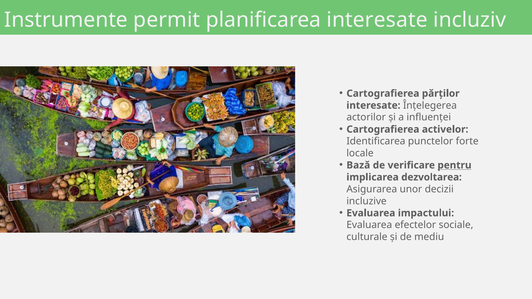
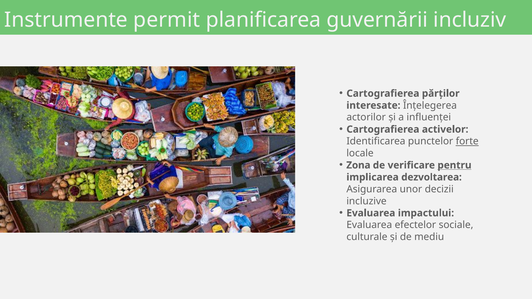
planificarea interesate: interesate -> guvernării
forte underline: none -> present
Bază: Bază -> Zona
